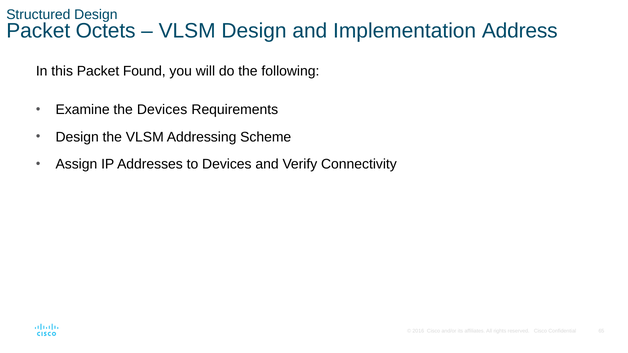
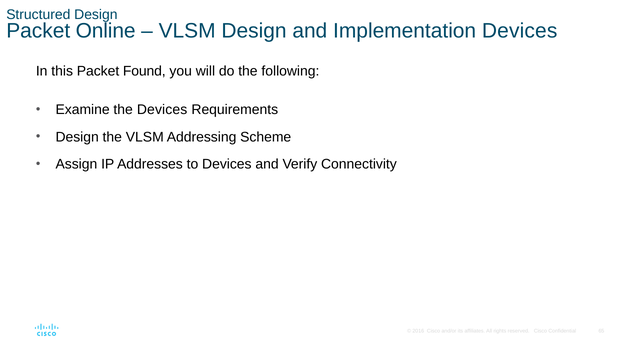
Octets: Octets -> Online
Implementation Address: Address -> Devices
